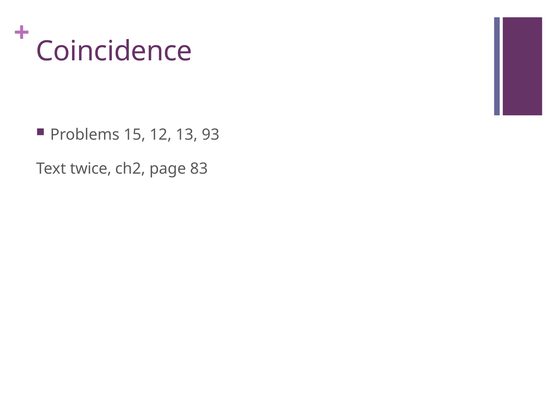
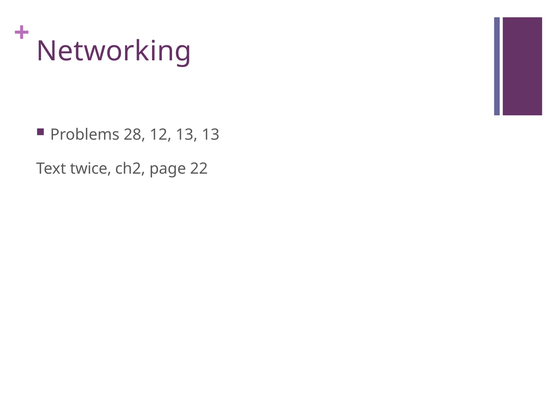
Coincidence: Coincidence -> Networking
15: 15 -> 28
13 93: 93 -> 13
83: 83 -> 22
